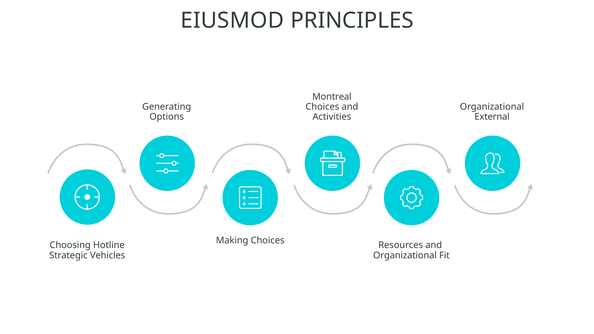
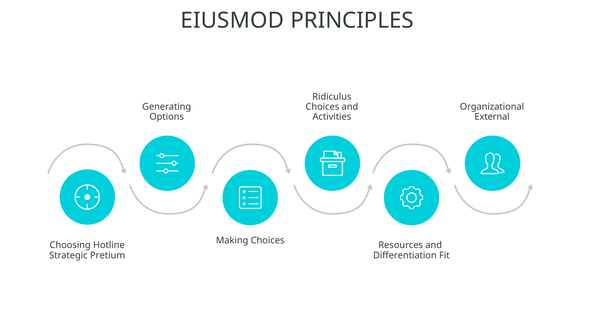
Montreal: Montreal -> Ridiculus
Vehicles: Vehicles -> Pretium
Organizational at (405, 255): Organizational -> Differentiation
